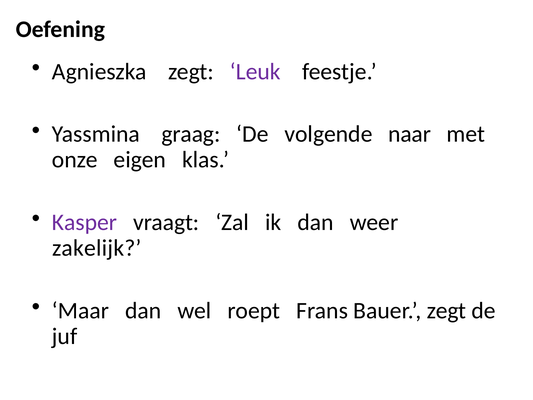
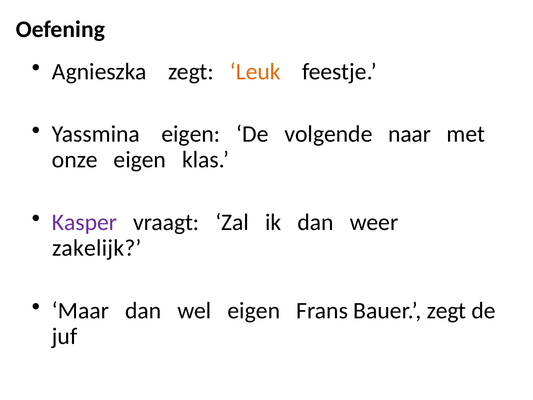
Leuk colour: purple -> orange
Yassmina graag: graag -> eigen
wel roept: roept -> eigen
